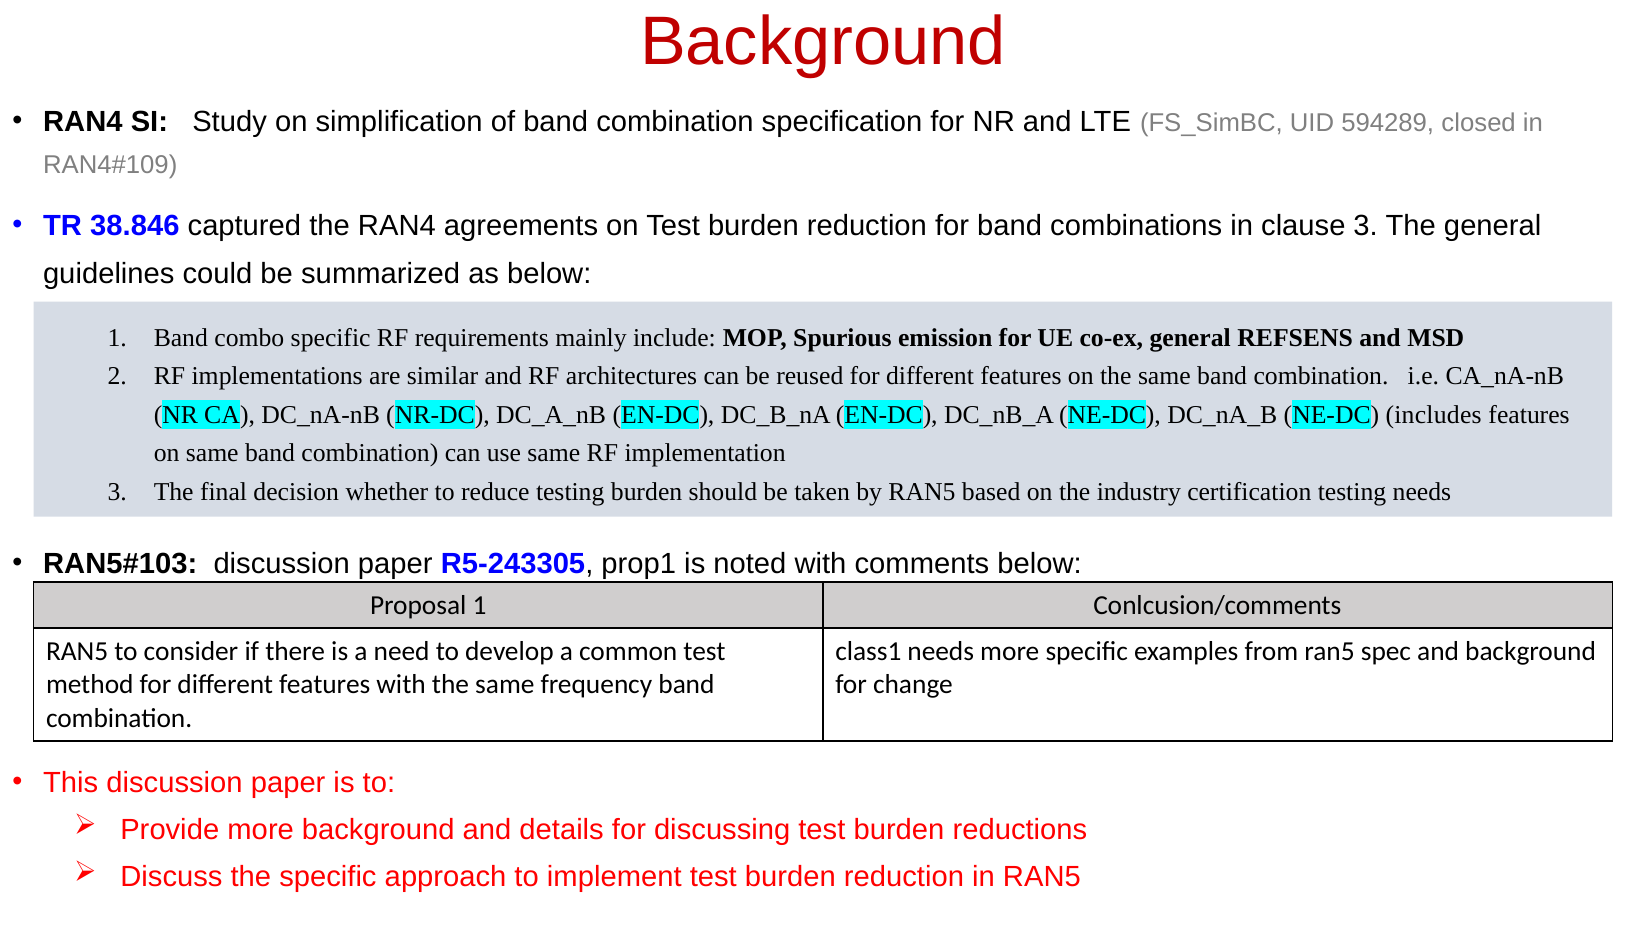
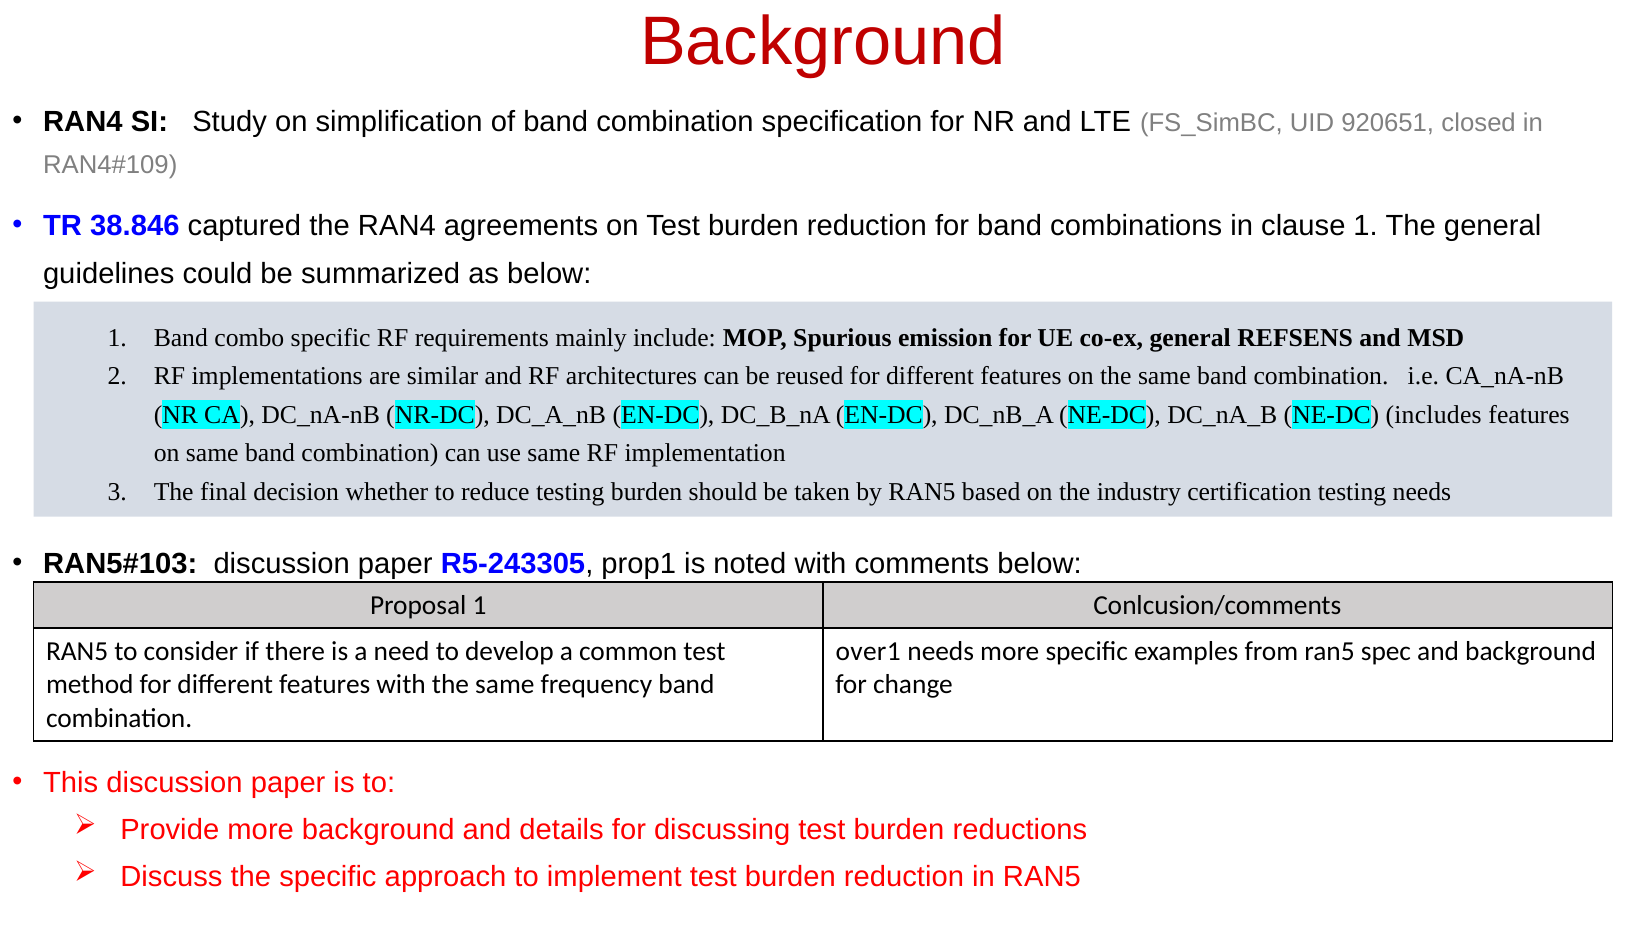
594289: 594289 -> 920651
clause 3: 3 -> 1
class1: class1 -> over1
